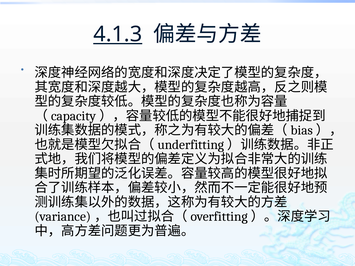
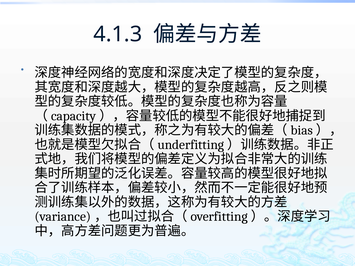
4.1.3 underline: present -> none
